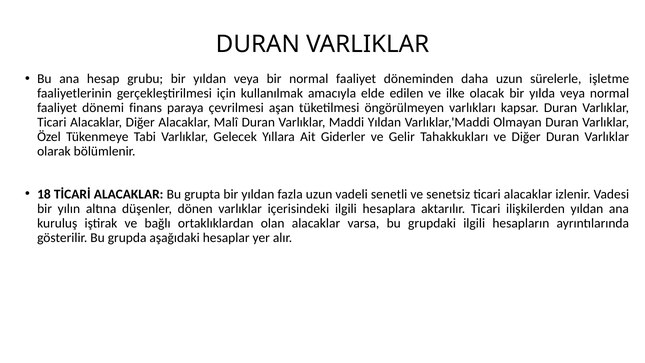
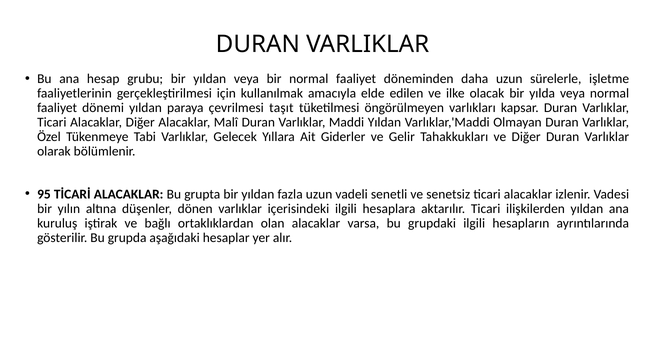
dönemi finans: finans -> yıldan
aşan: aşan -> taşıt
18: 18 -> 95
